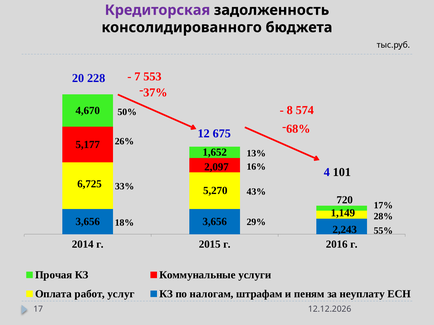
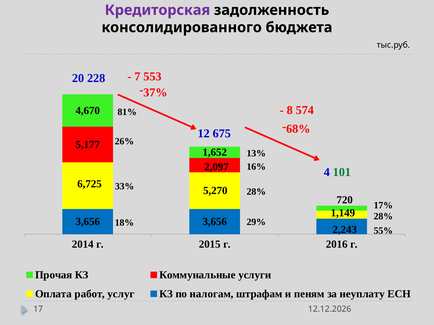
50%: 50% -> 81%
101 colour: black -> green
43% at (256, 192): 43% -> 28%
